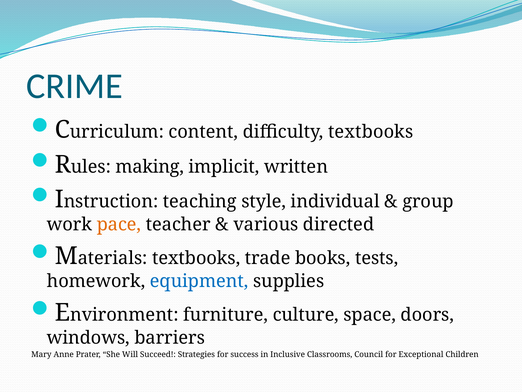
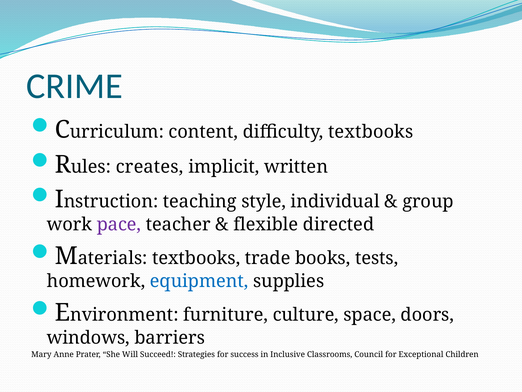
making: making -> creates
pace colour: orange -> purple
various: various -> flexible
